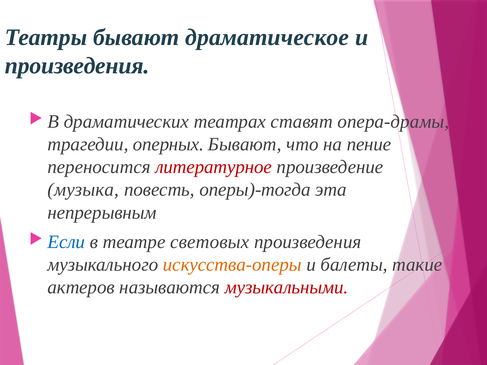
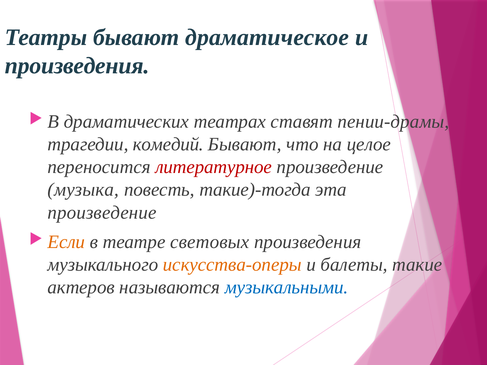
опера-драмы: опера-драмы -> пении-драмы
оперных: оперных -> комедий
пение: пение -> целое
оперы)-тогда: оперы)-тогда -> такие)-тогда
непрерывным at (102, 213): непрерывным -> произведение
Если colour: blue -> orange
музыкальными colour: red -> blue
